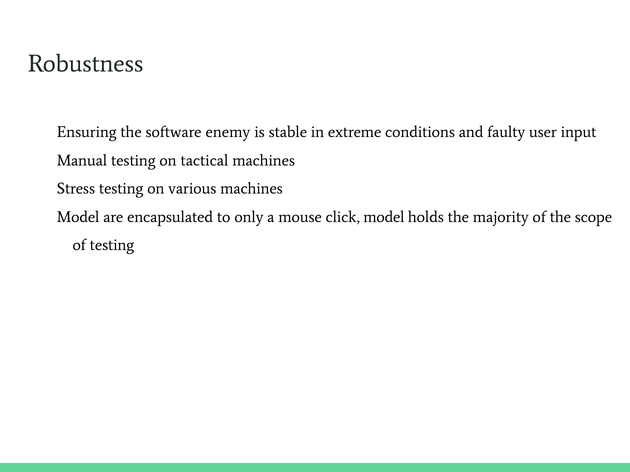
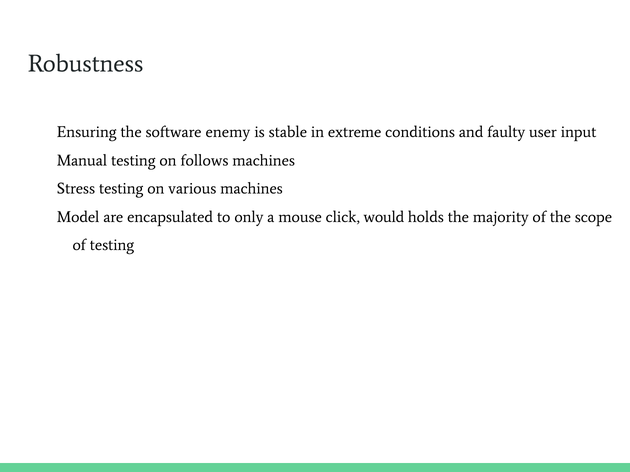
tactical: tactical -> follows
click model: model -> would
